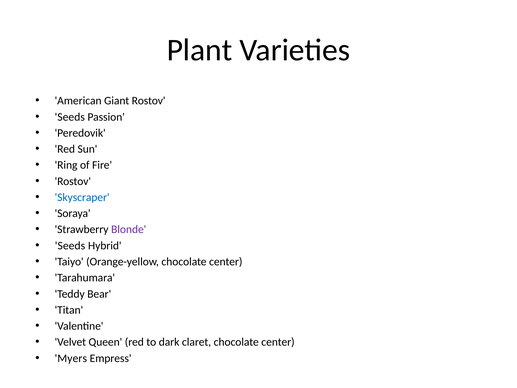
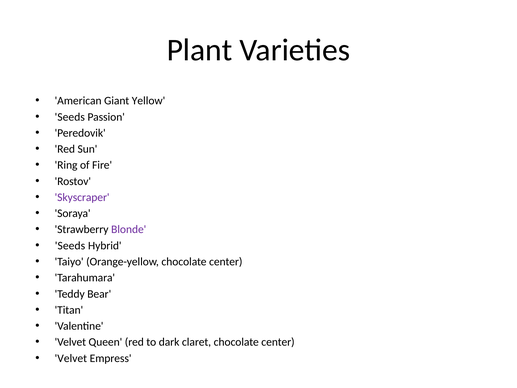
Giant Rostov: Rostov -> Yellow
Skyscraper colour: blue -> purple
Myers at (71, 358): Myers -> Velvet
